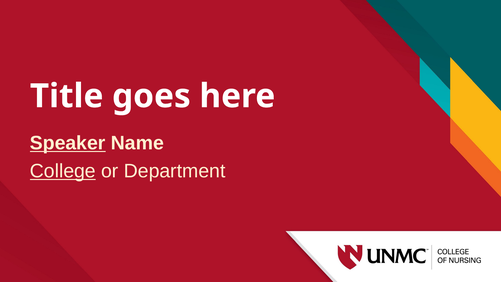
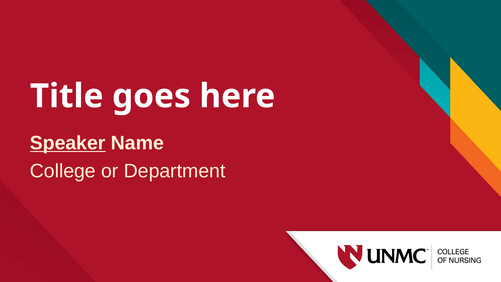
College underline: present -> none
